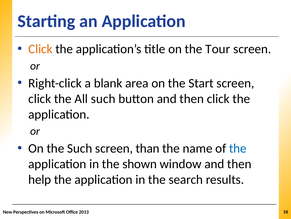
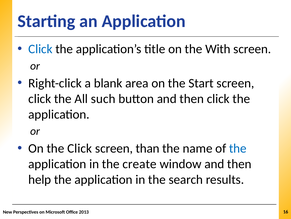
Click at (40, 49) colour: orange -> blue
Tour: Tour -> With
the Such: Such -> Click
shown: shown -> create
